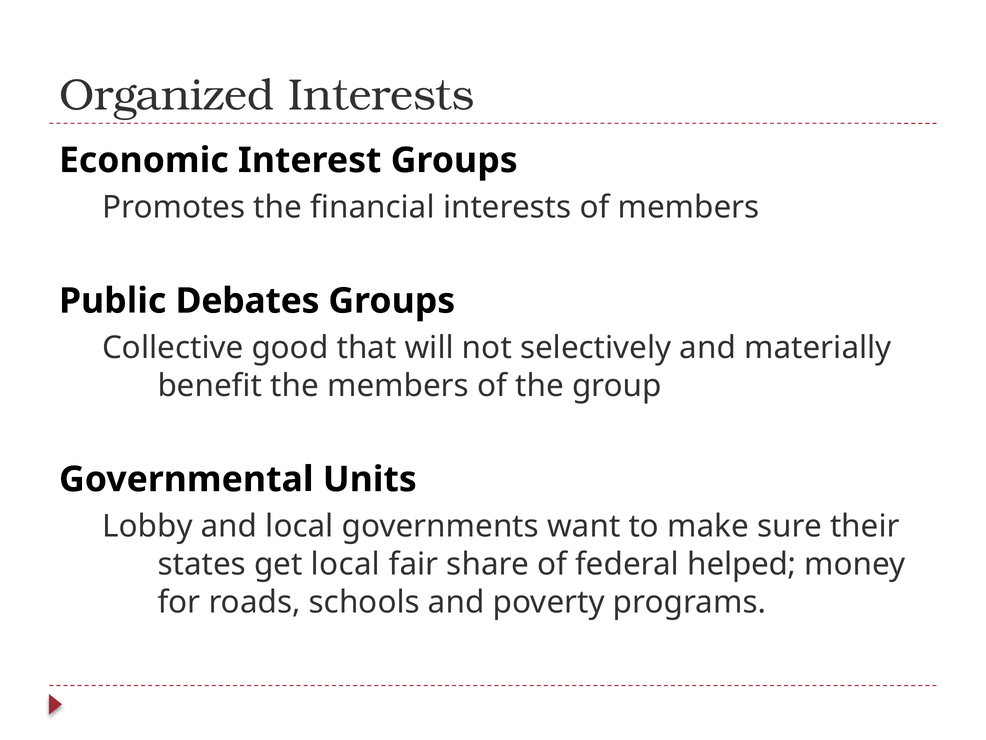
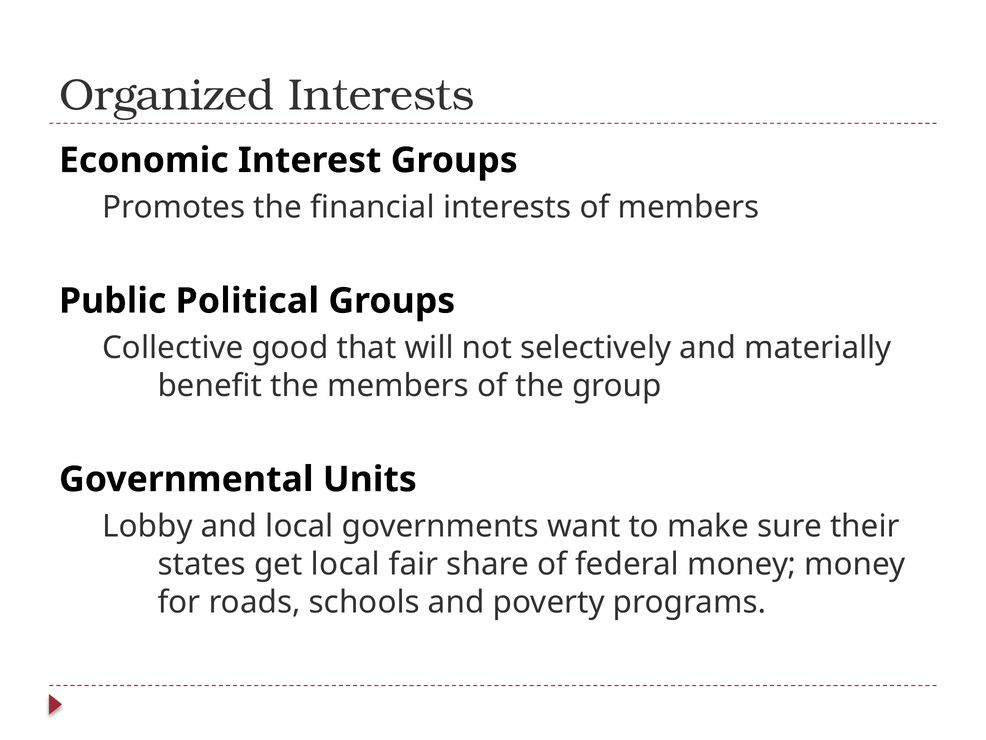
Debates: Debates -> Political
federal helped: helped -> money
